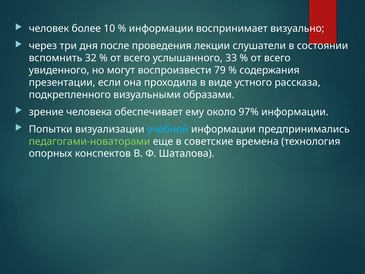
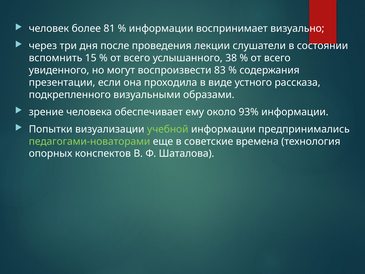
10: 10 -> 81
32: 32 -> 15
33: 33 -> 38
79: 79 -> 83
97%: 97% -> 93%
учебной colour: light blue -> light green
